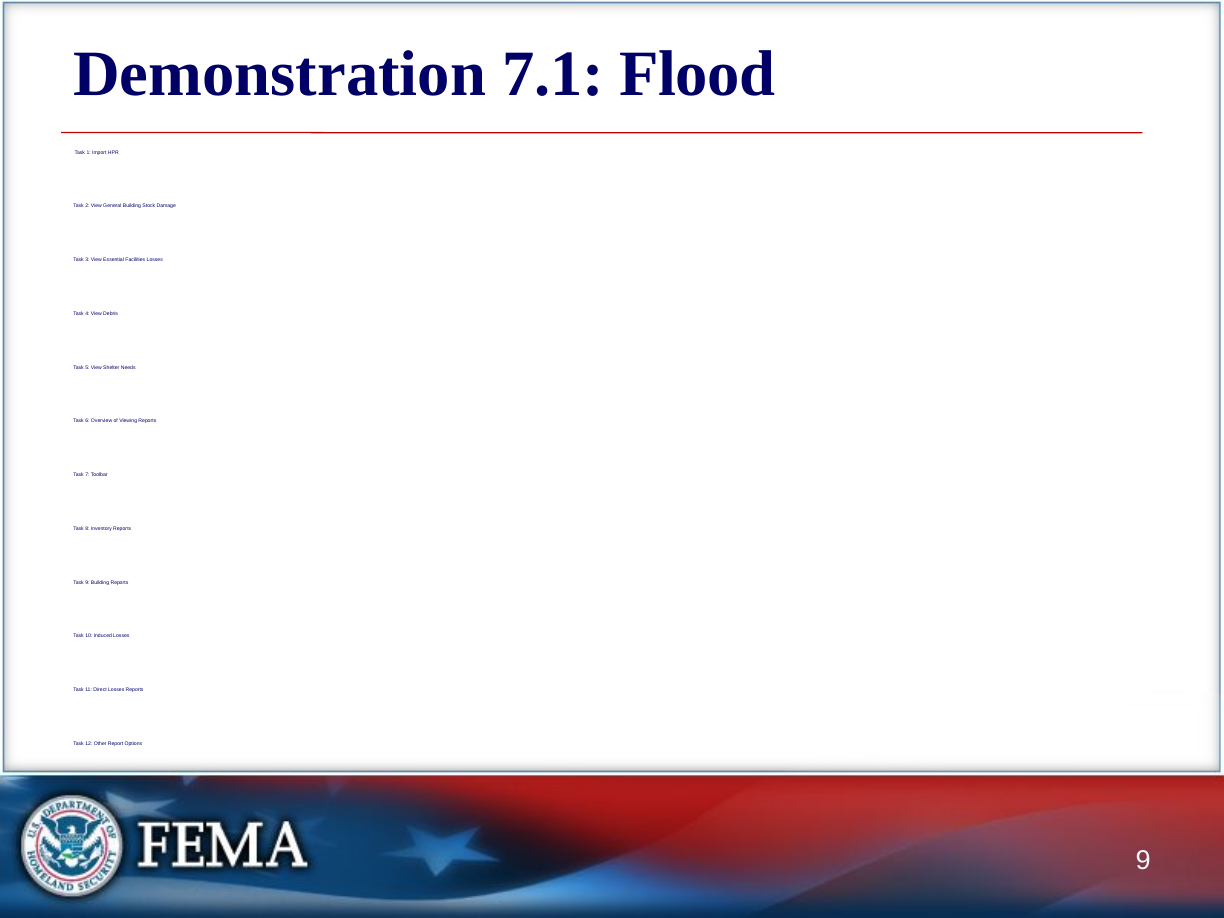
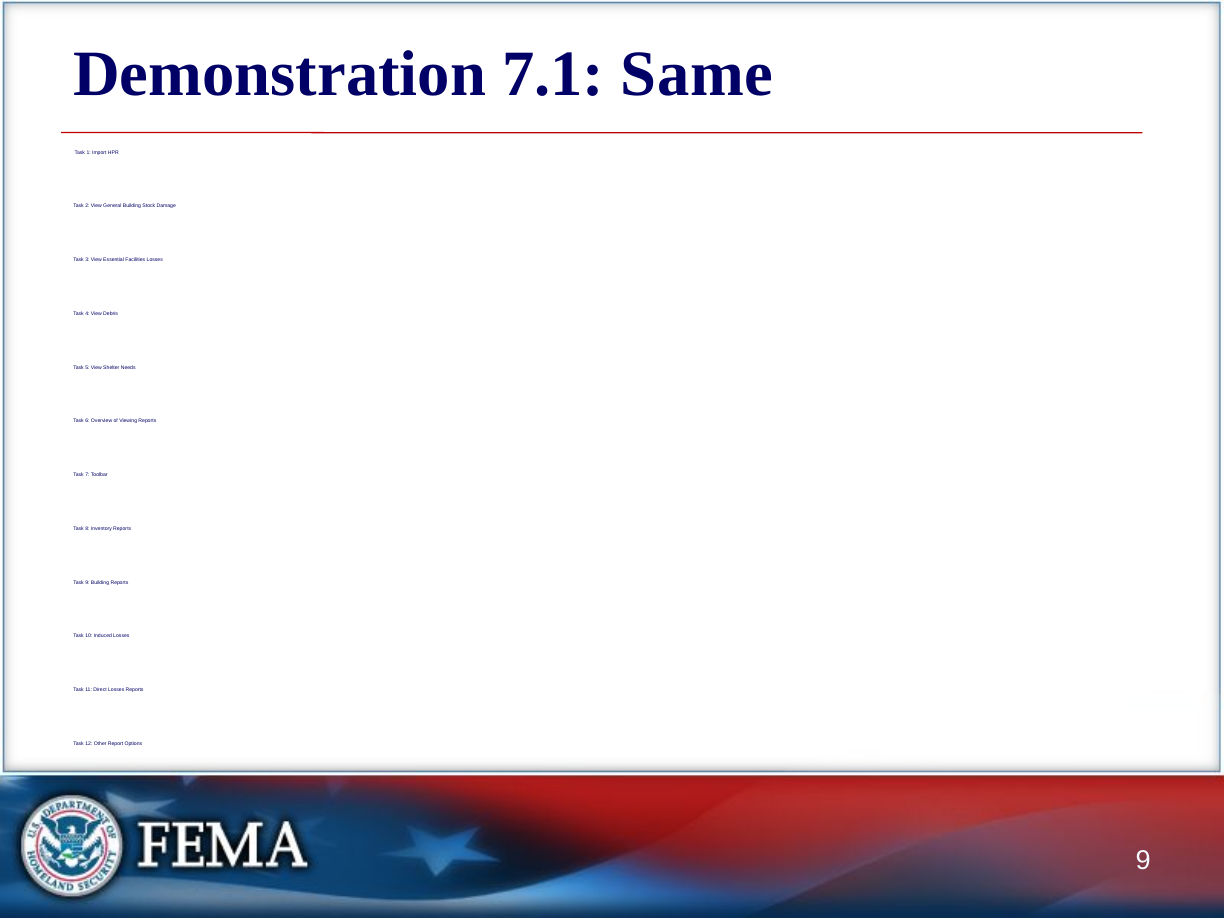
Flood: Flood -> Same
